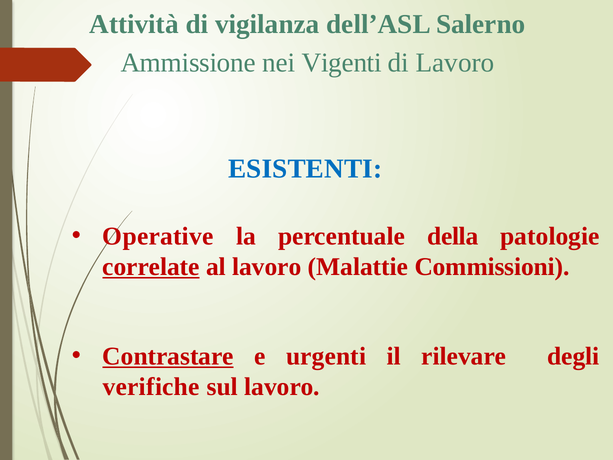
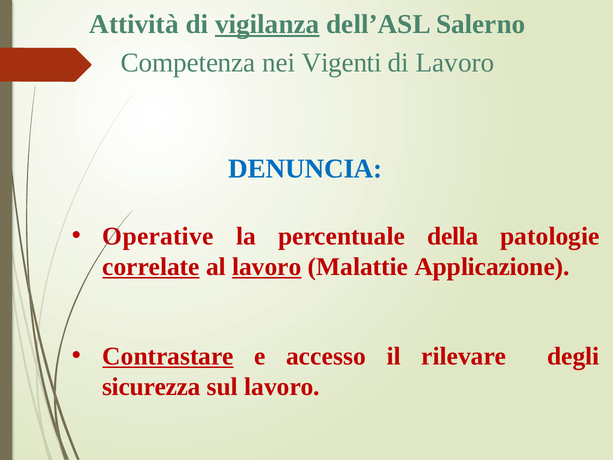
vigilanza underline: none -> present
Ammissione: Ammissione -> Competenza
ESISTENTI: ESISTENTI -> DENUNCIA
lavoro at (267, 267) underline: none -> present
Commissioni: Commissioni -> Applicazione
urgenti: urgenti -> accesso
verifiche: verifiche -> sicurezza
